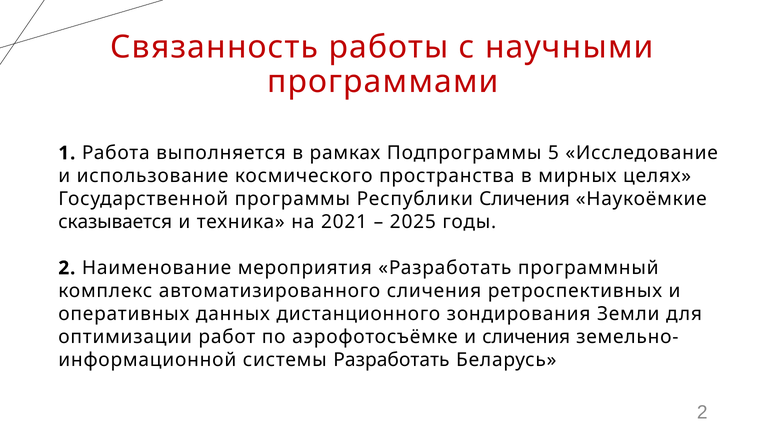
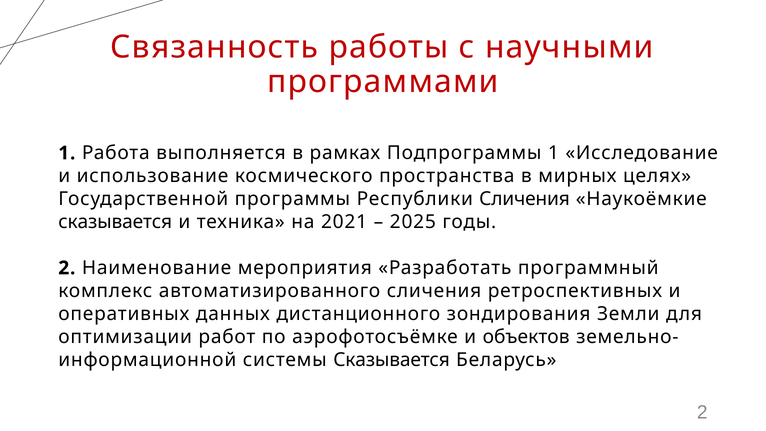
Подпрограммы 5: 5 -> 1
и сличения: сличения -> объектов
системы Разработать: Разработать -> Сказывается
